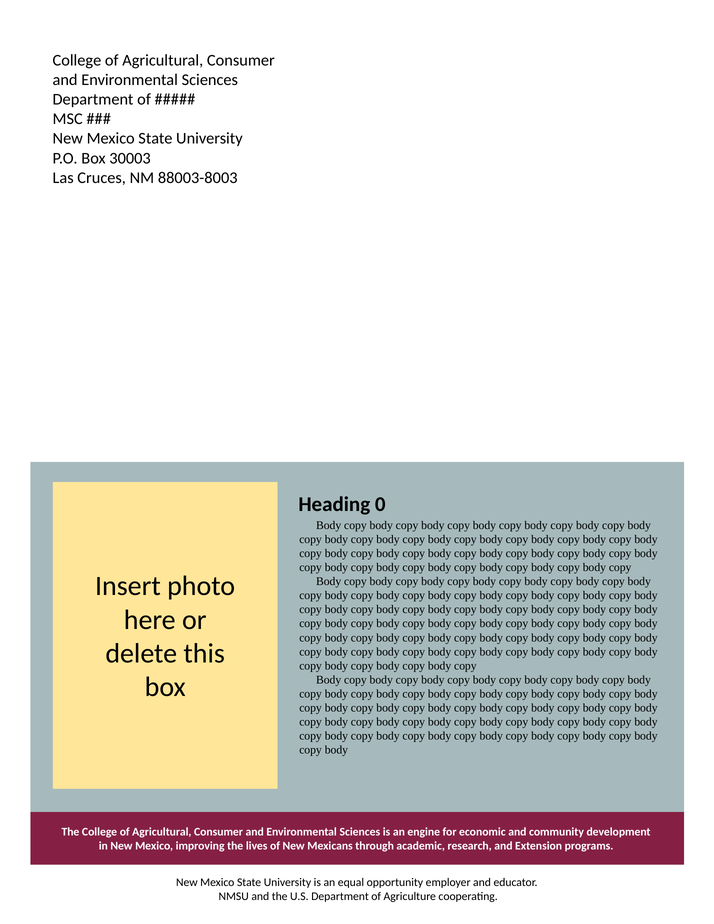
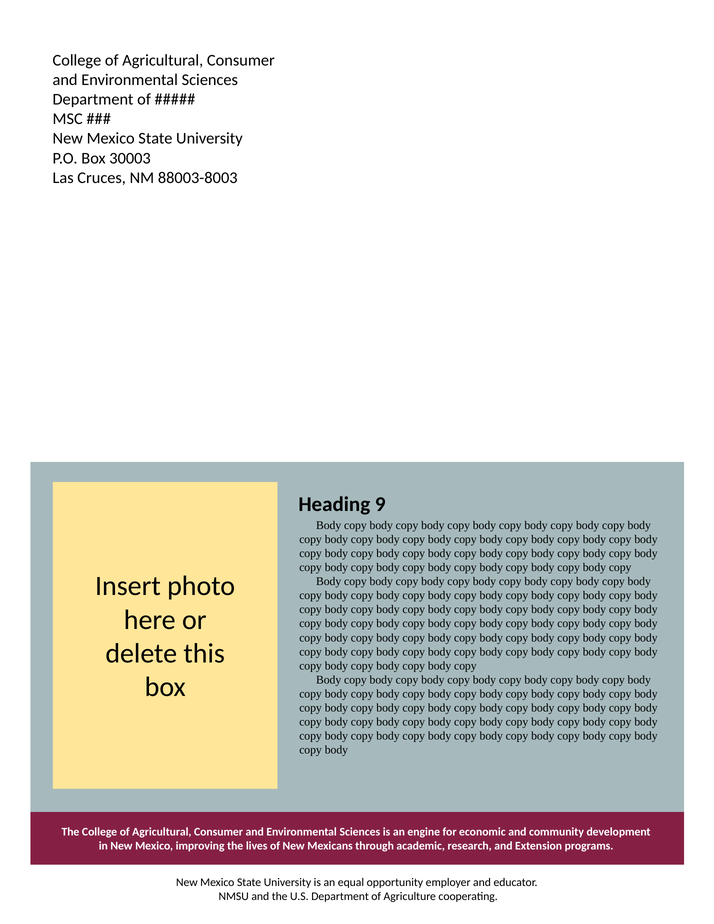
0: 0 -> 9
